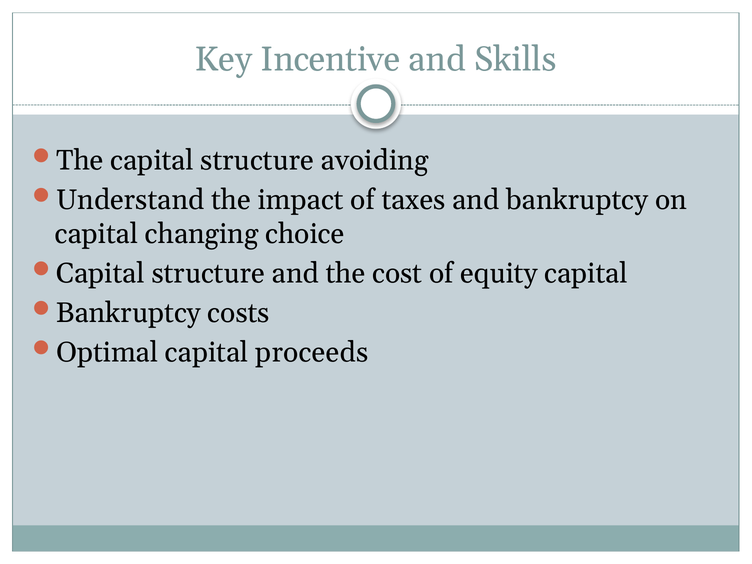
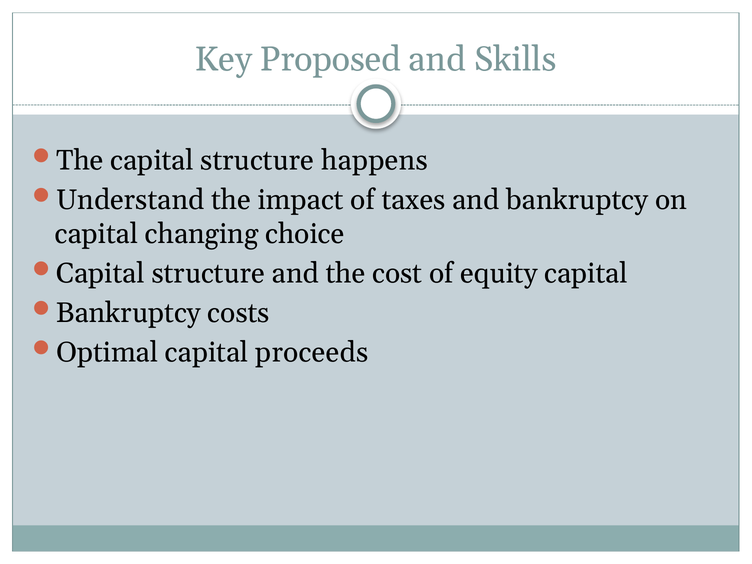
Incentive: Incentive -> Proposed
avoiding: avoiding -> happens
